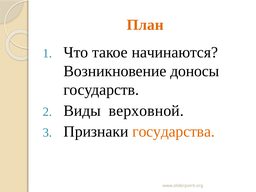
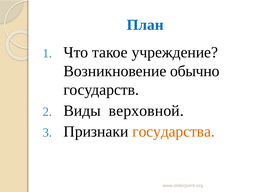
План colour: orange -> blue
начинаются: начинаются -> учреждение
доносы: доносы -> обычно
